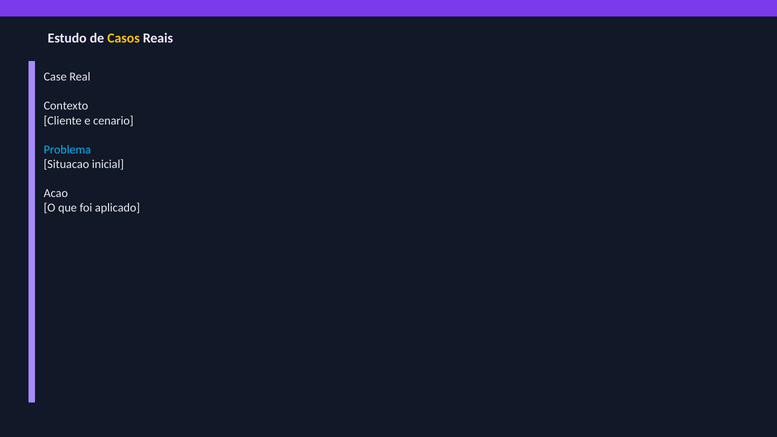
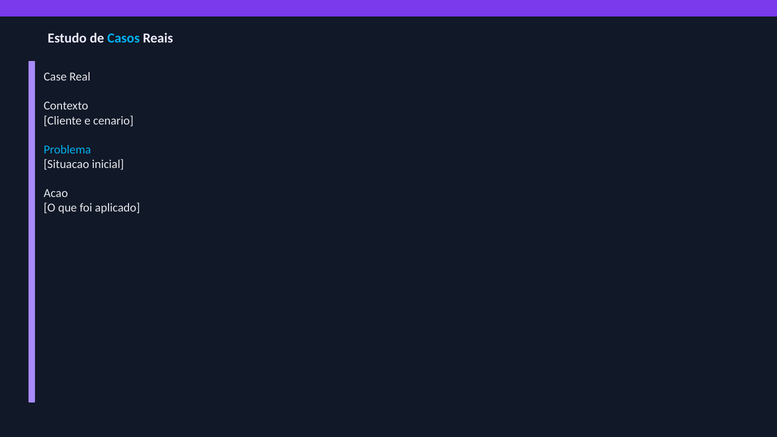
Casos colour: yellow -> light blue
